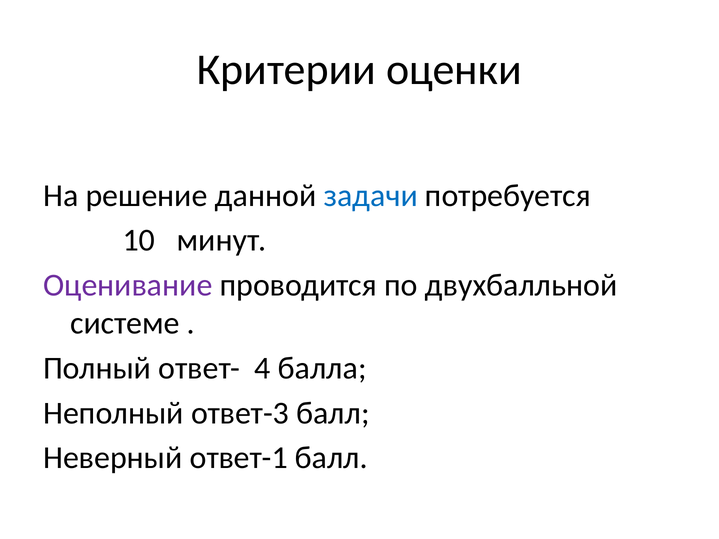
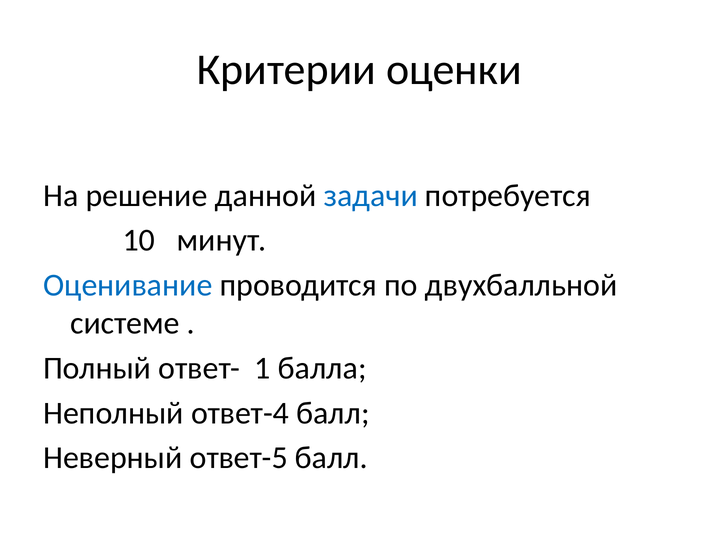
Оценивание colour: purple -> blue
4: 4 -> 1
ответ-3: ответ-3 -> ответ-4
ответ-1: ответ-1 -> ответ-5
